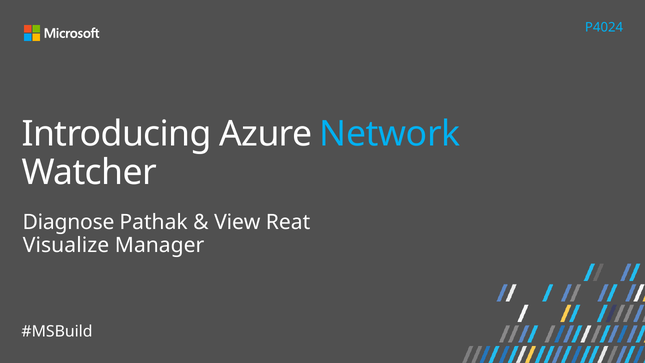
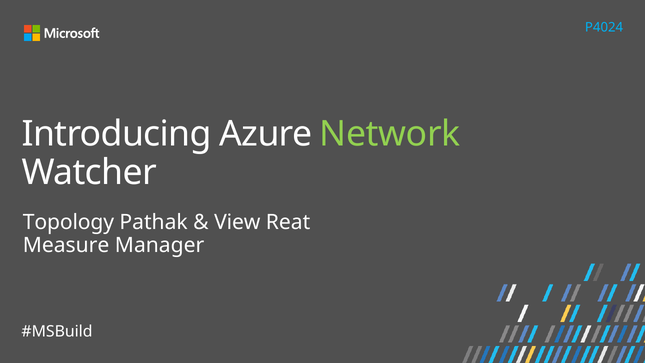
Network colour: light blue -> light green
Diagnose: Diagnose -> Topology
Visualize: Visualize -> Measure
